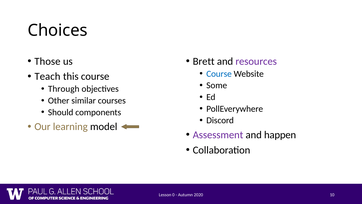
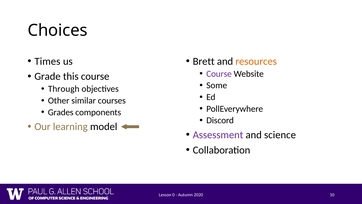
Those: Those -> Times
resources colour: purple -> orange
Course at (219, 74) colour: blue -> purple
Teach: Teach -> Grade
Should: Should -> Grades
happen: happen -> science
